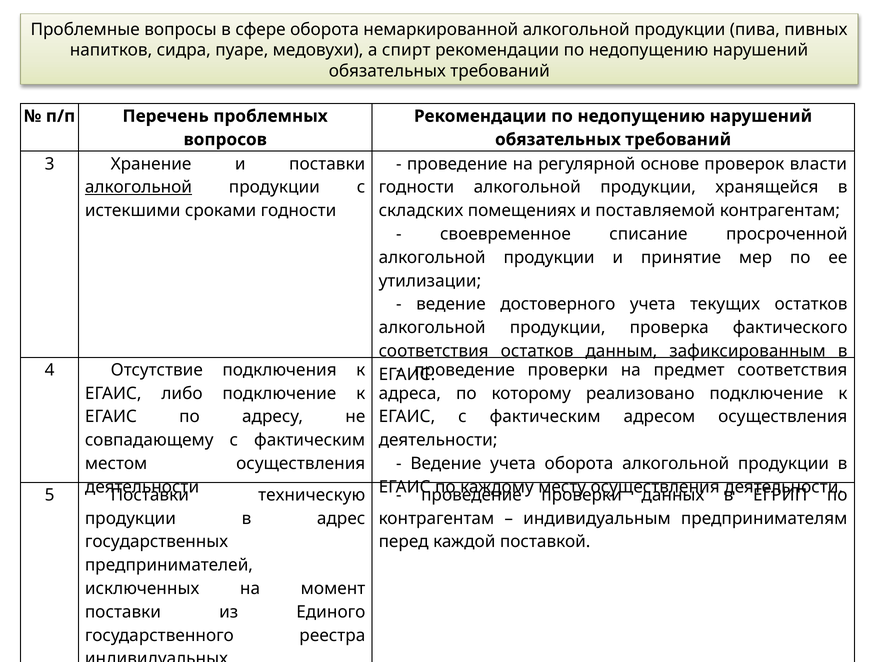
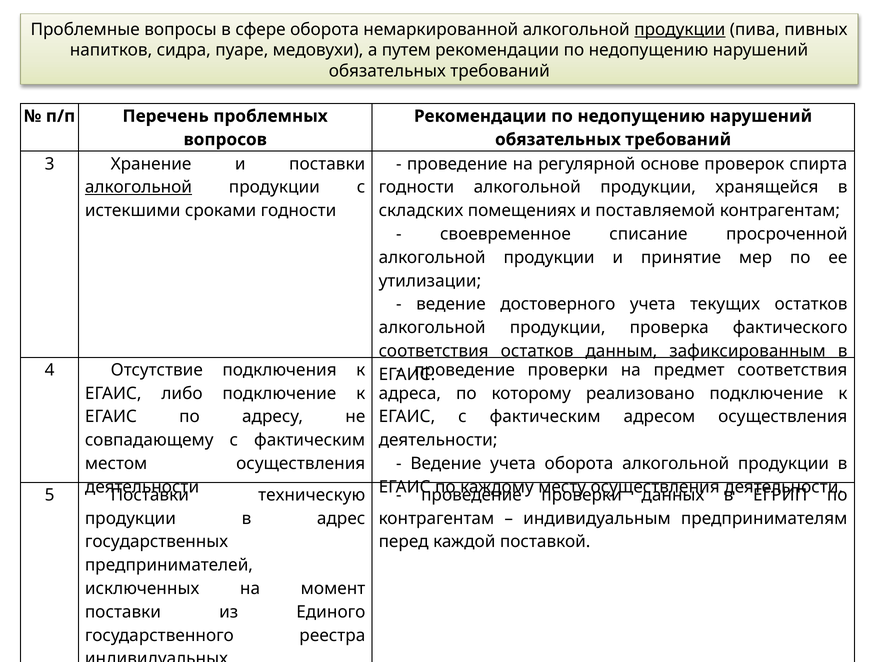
продукции at (680, 30) underline: none -> present
спирт: спирт -> путем
власти: власти -> спирта
